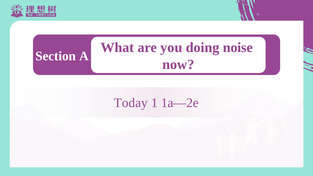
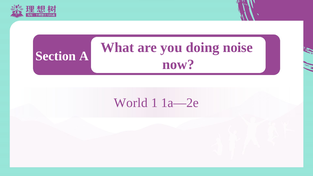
Today: Today -> World
